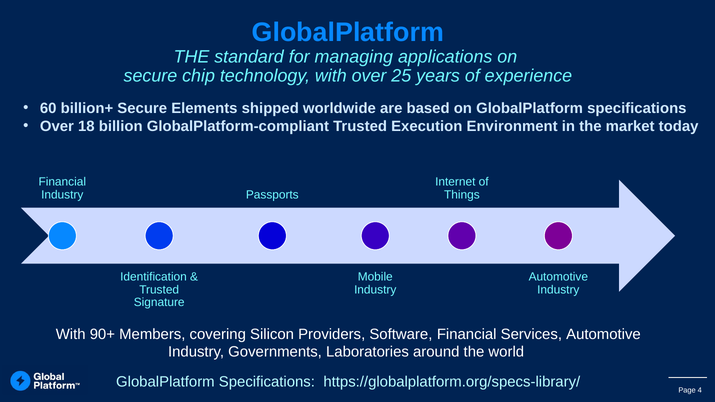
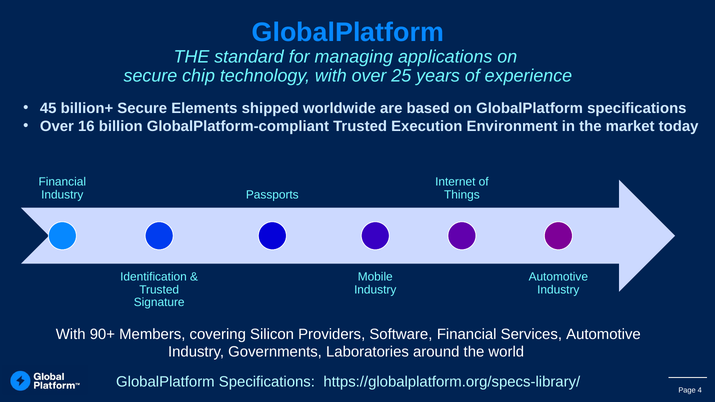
60: 60 -> 45
18: 18 -> 16
